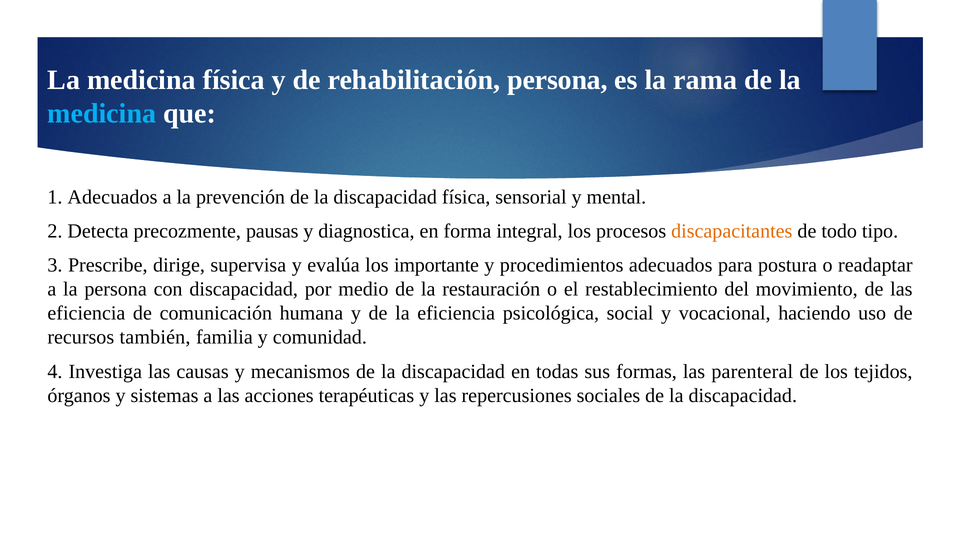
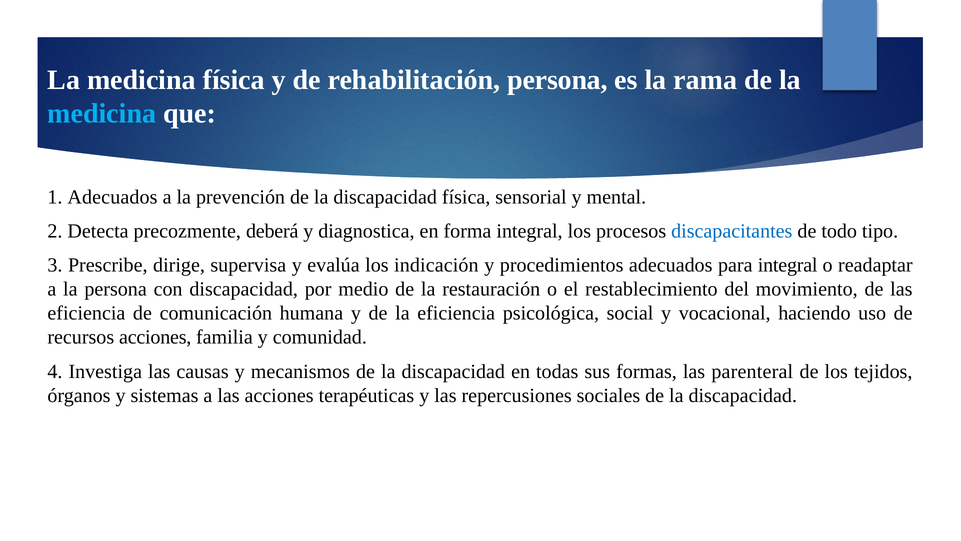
pausas: pausas -> deberá
discapacitantes colour: orange -> blue
importante: importante -> indicación
para postura: postura -> integral
recursos también: también -> acciones
